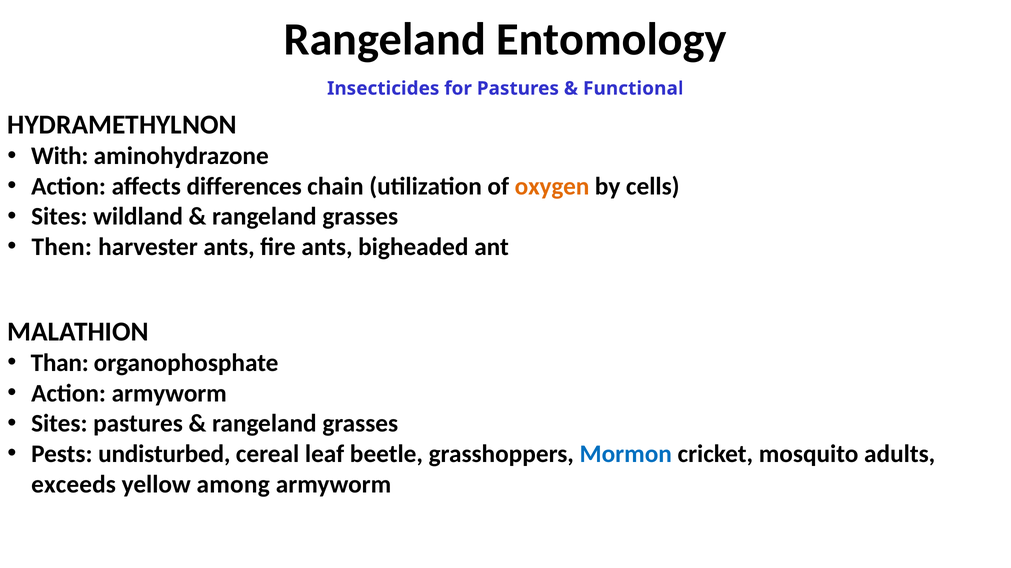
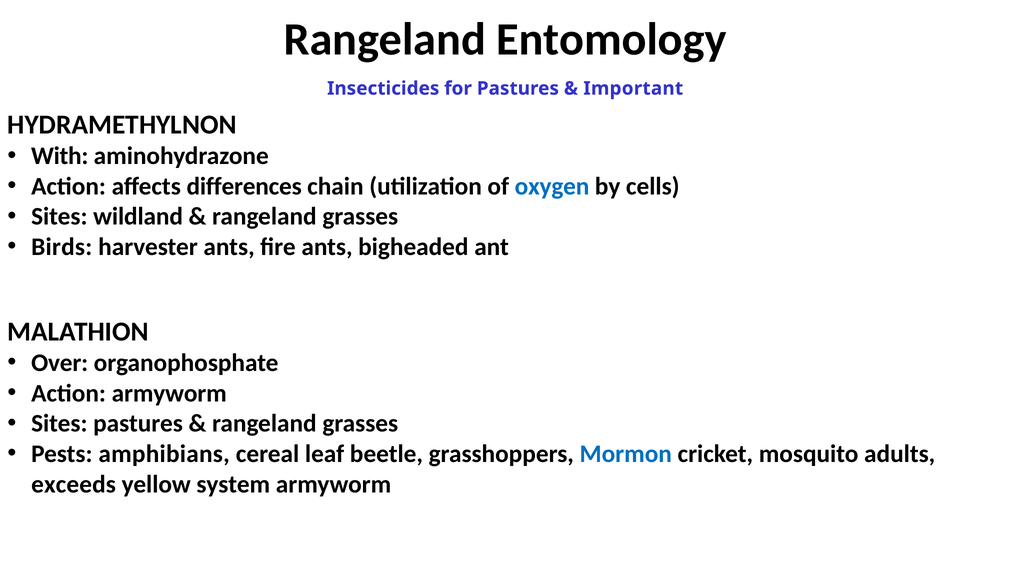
Functional: Functional -> Important
oxygen colour: orange -> blue
Then: Then -> Birds
Than: Than -> Over
undisturbed: undisturbed -> amphibians
among: among -> system
